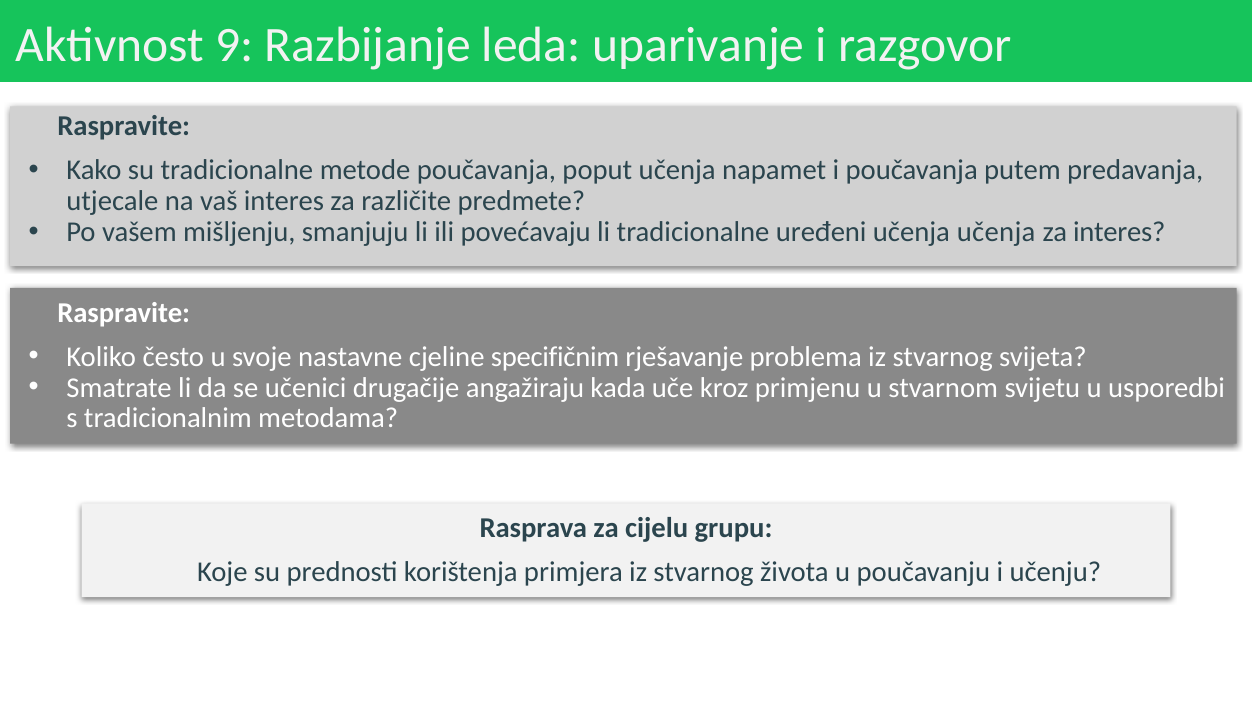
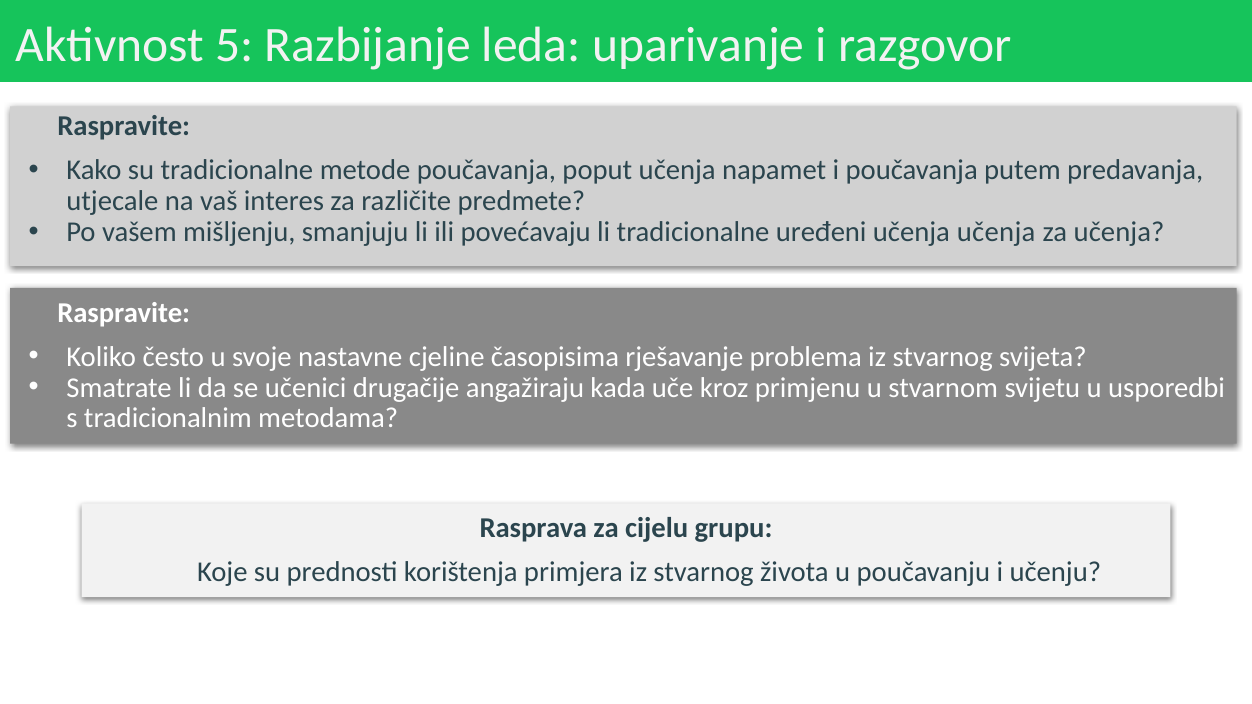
9: 9 -> 5
za interes: interes -> učenja
specifičnim: specifičnim -> časopisima
